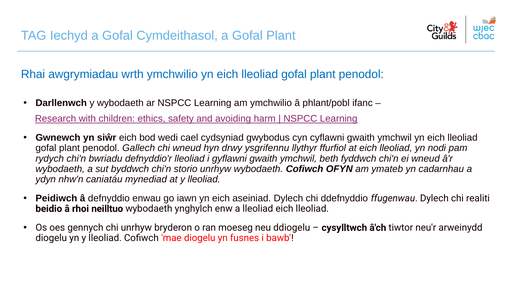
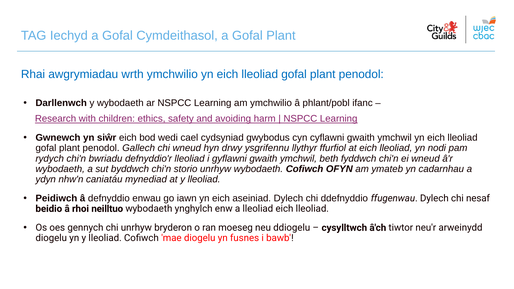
realiti: realiti -> nesaf
